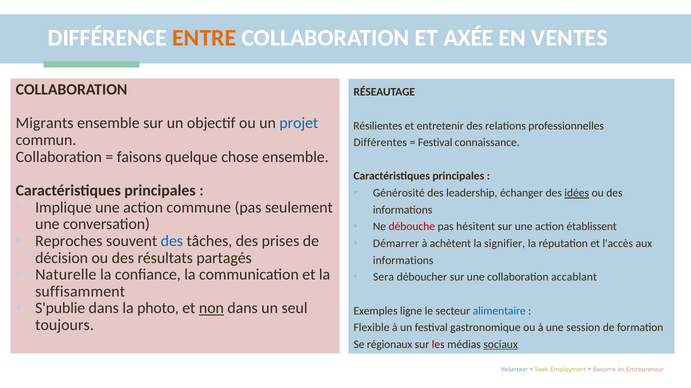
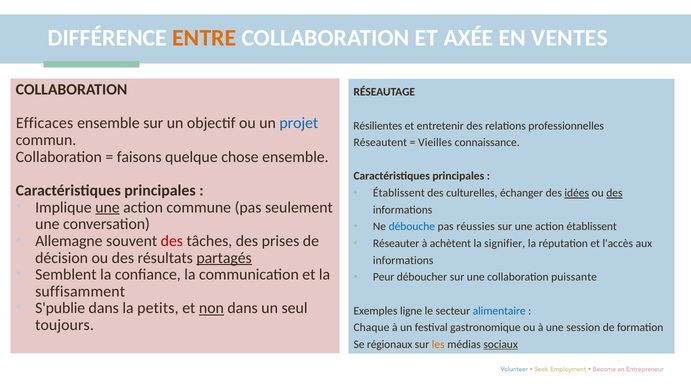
Migrants: Migrants -> Efficaces
Différentes: Différentes -> Réseautent
Festival at (435, 143): Festival -> Vieilles
Générosité at (399, 193): Générosité -> Établissent
leadership: leadership -> culturelles
des at (614, 193) underline: none -> present
une at (108, 208) underline: none -> present
débouche colour: red -> blue
hésitent: hésitent -> réussies
Reproches: Reproches -> Allemagne
des at (172, 241) colour: blue -> red
Démarrer: Démarrer -> Réseauter
partagés underline: none -> present
Naturelle: Naturelle -> Semblent
Sera: Sera -> Peur
accablant: accablant -> puissante
photo: photo -> petits
Flexible: Flexible -> Chaque
les colour: red -> orange
